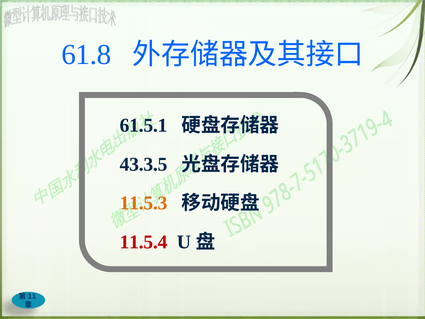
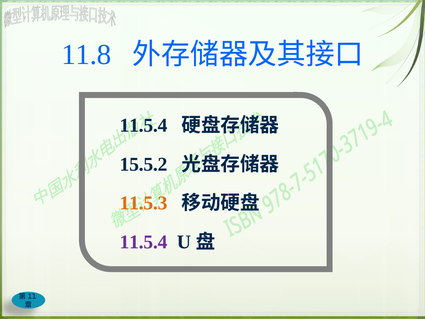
61.8: 61.8 -> 11.8
61.5.1 at (144, 125): 61.5.1 -> 11.5.4
43.3.5: 43.3.5 -> 15.5.2
11.5.4 at (144, 242) colour: red -> purple
